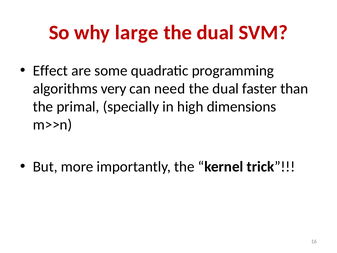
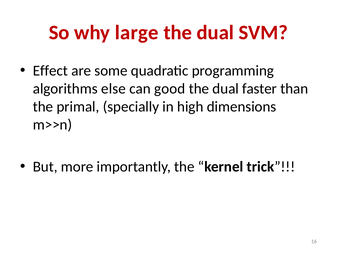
very: very -> else
need: need -> good
